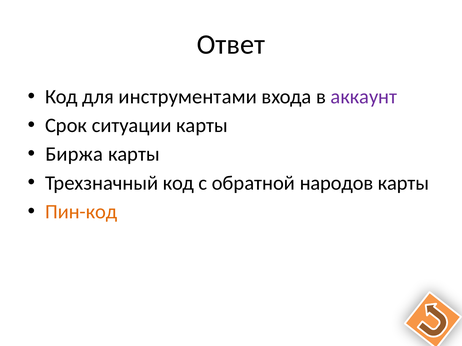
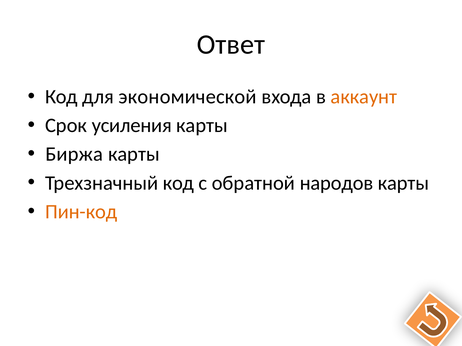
инструментами: инструментами -> экономической
аккаунт colour: purple -> orange
ситуации: ситуации -> усиления
